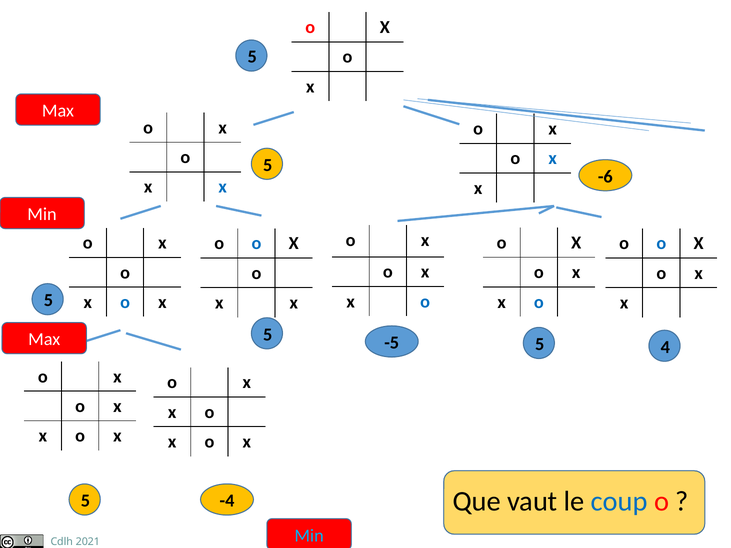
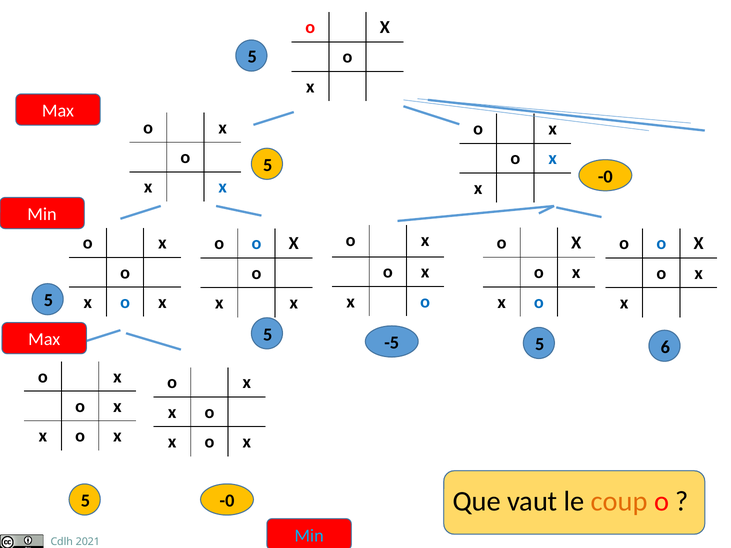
-6 at (605, 177): -6 -> -0
4: 4 -> 6
coup colour: blue -> orange
5 -4: -4 -> -0
